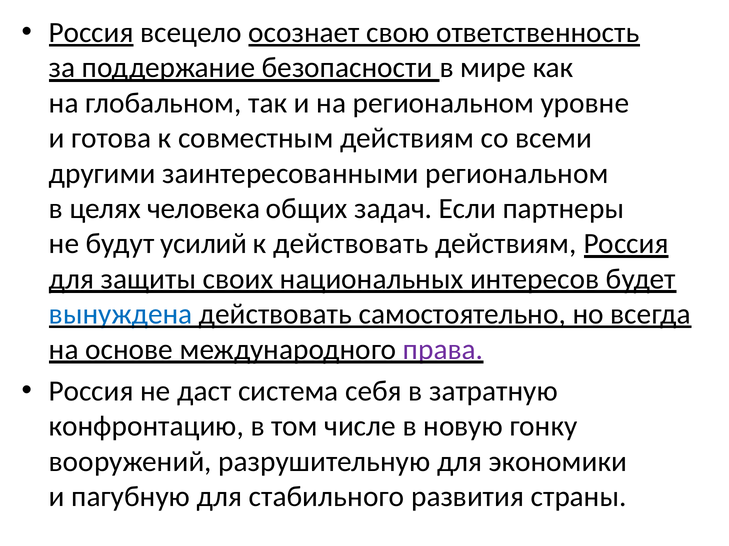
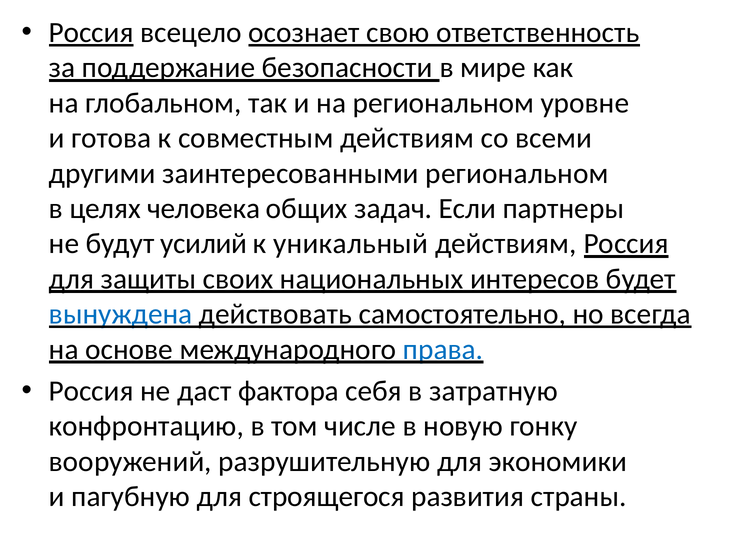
к действовать: действовать -> уникальный
права colour: purple -> blue
система: система -> фактора
стабильного: стабильного -> строящегося
